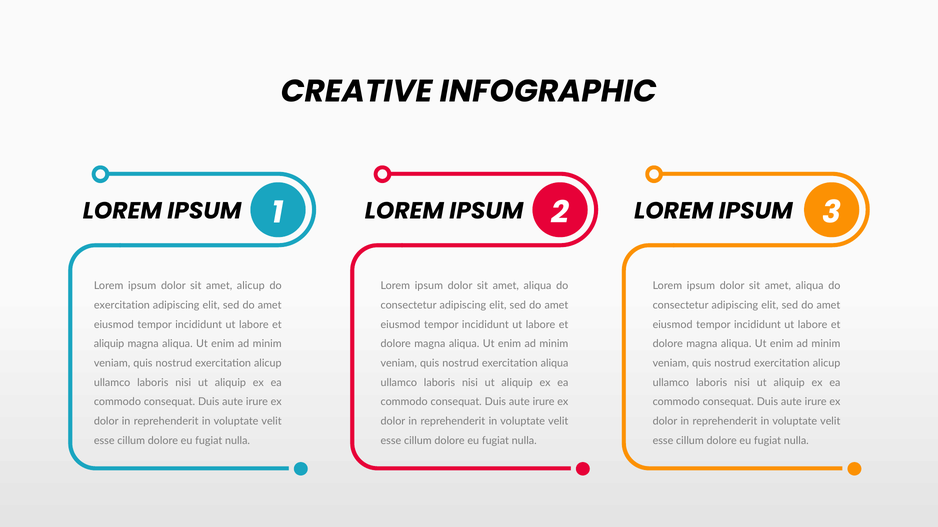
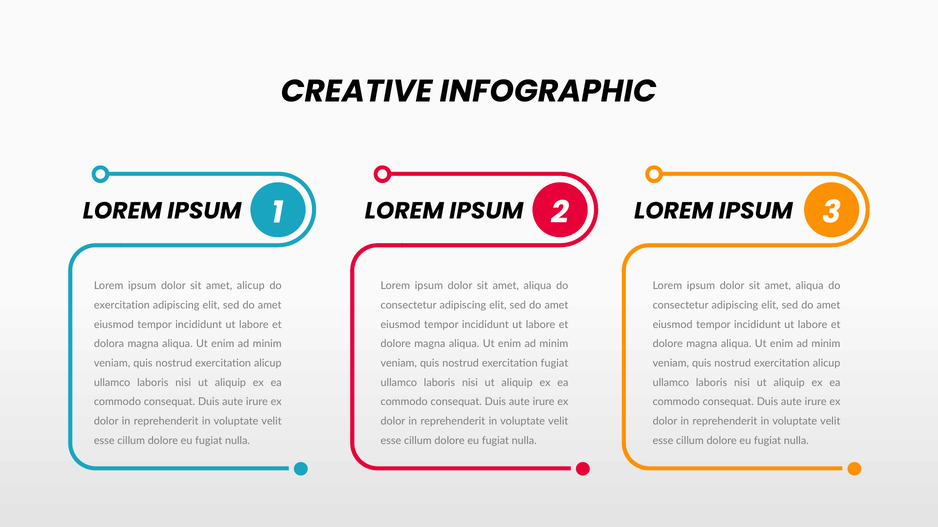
aliquip at (109, 344): aliquip -> dolora
exercitation aliqua: aliqua -> fugiat
